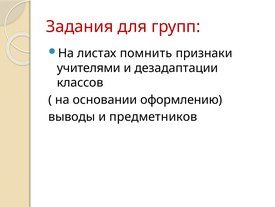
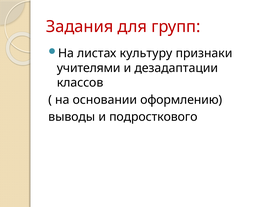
помнить: помнить -> культуру
предметников: предметников -> подросткового
